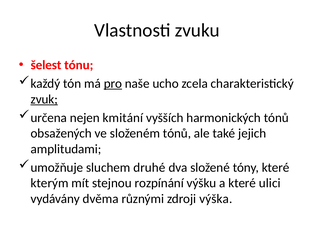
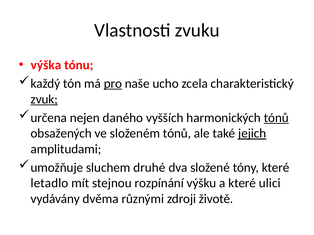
šelest: šelest -> výška
kmitání: kmitání -> daného
tónů at (276, 118) underline: none -> present
jejich underline: none -> present
kterým: kterým -> letadlo
výška: výška -> životě
